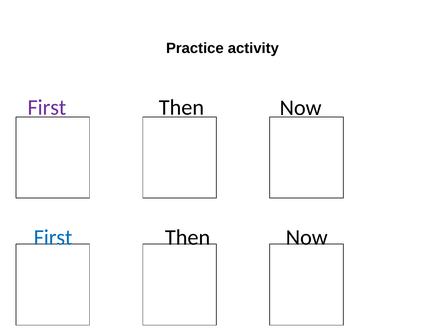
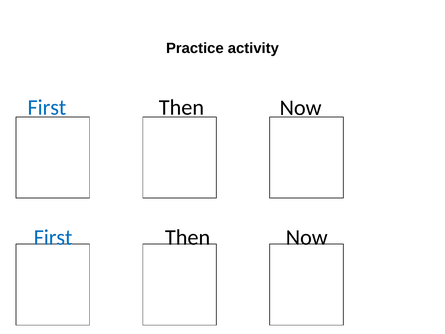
First at (47, 108) colour: purple -> blue
